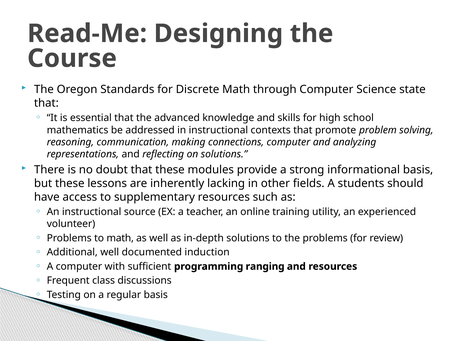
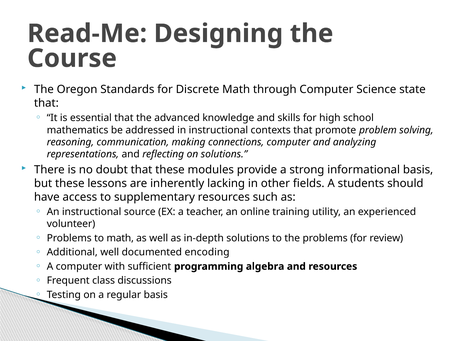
induction: induction -> encoding
ranging: ranging -> algebra
